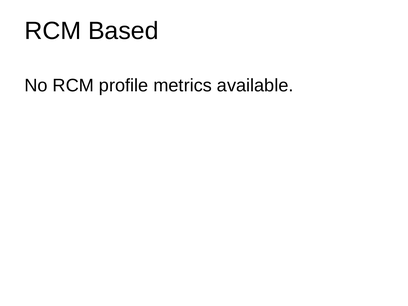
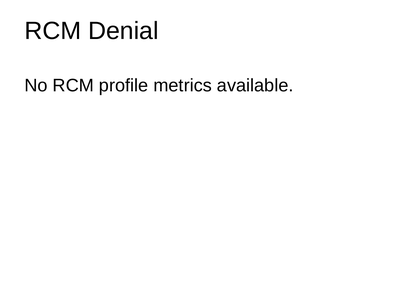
Based: Based -> Denial
